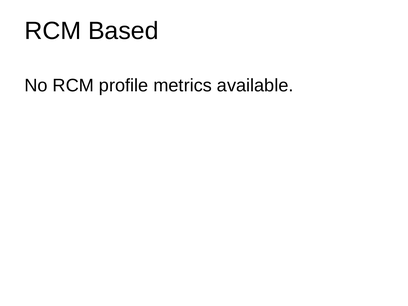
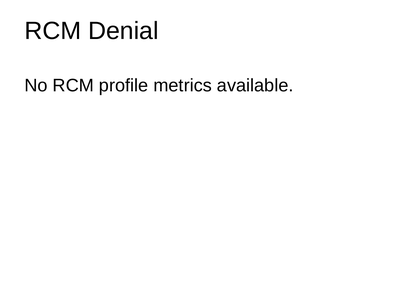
Based: Based -> Denial
